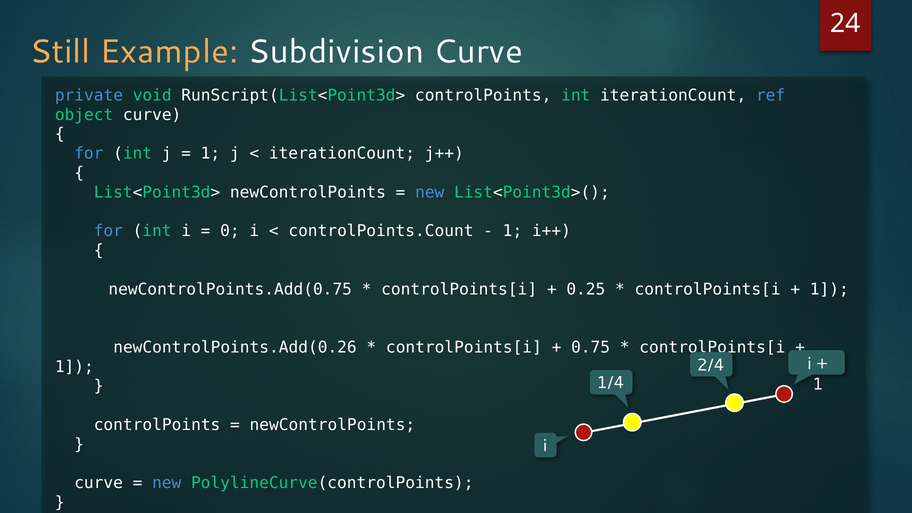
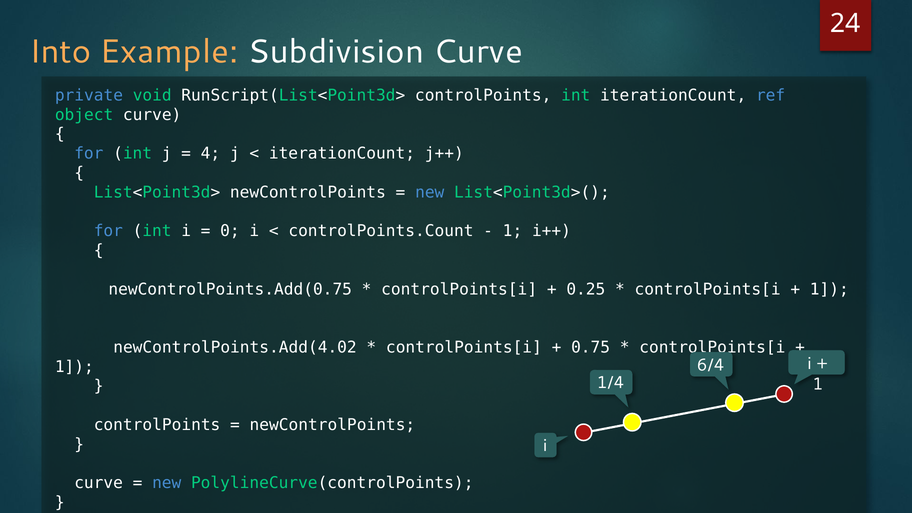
Still: Still -> Into
1 at (210, 153): 1 -> 4
newControlPoints.Add(0.26: newControlPoints.Add(0.26 -> newControlPoints.Add(4.02
2/4: 2/4 -> 6/4
